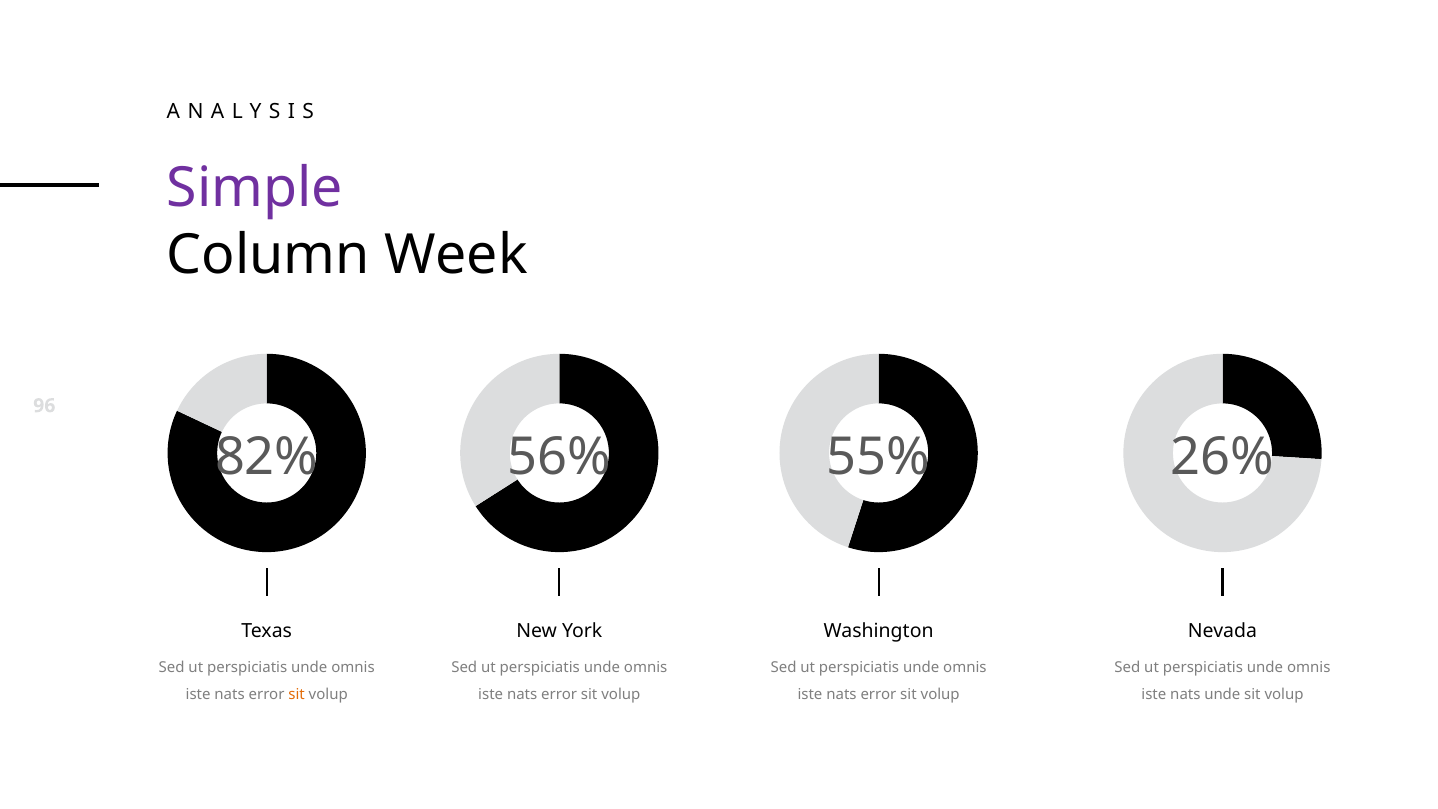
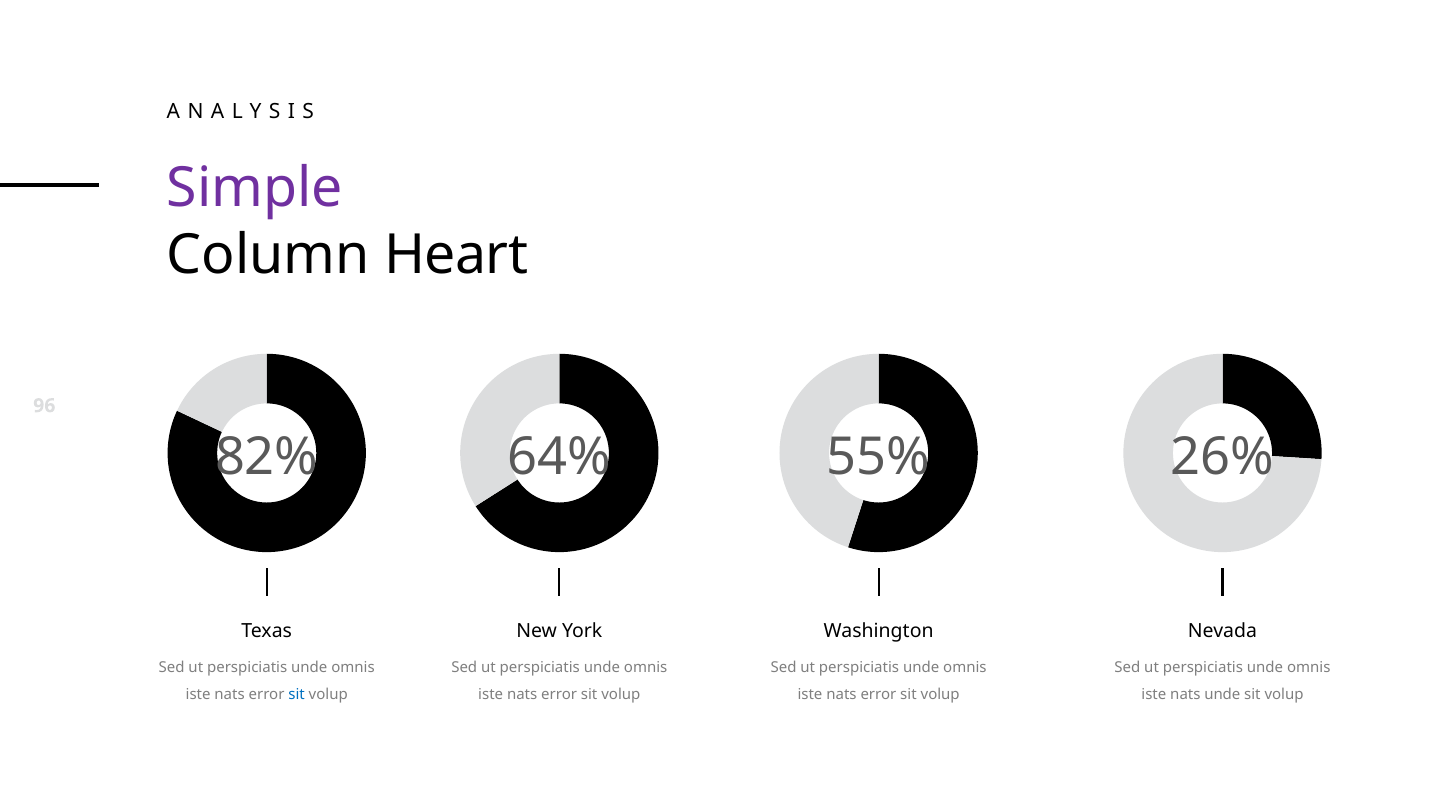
Week: Week -> Heart
56%: 56% -> 64%
sit at (297, 695) colour: orange -> blue
